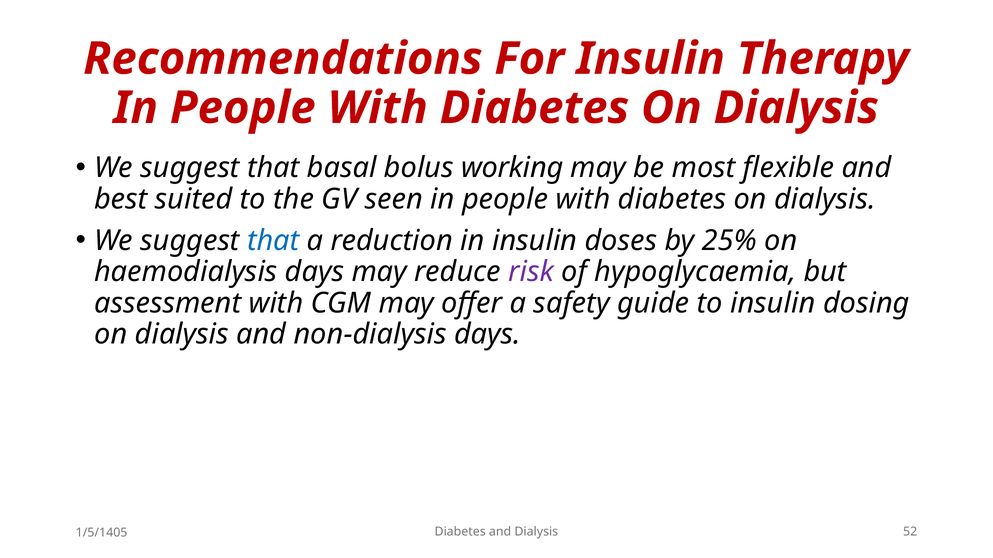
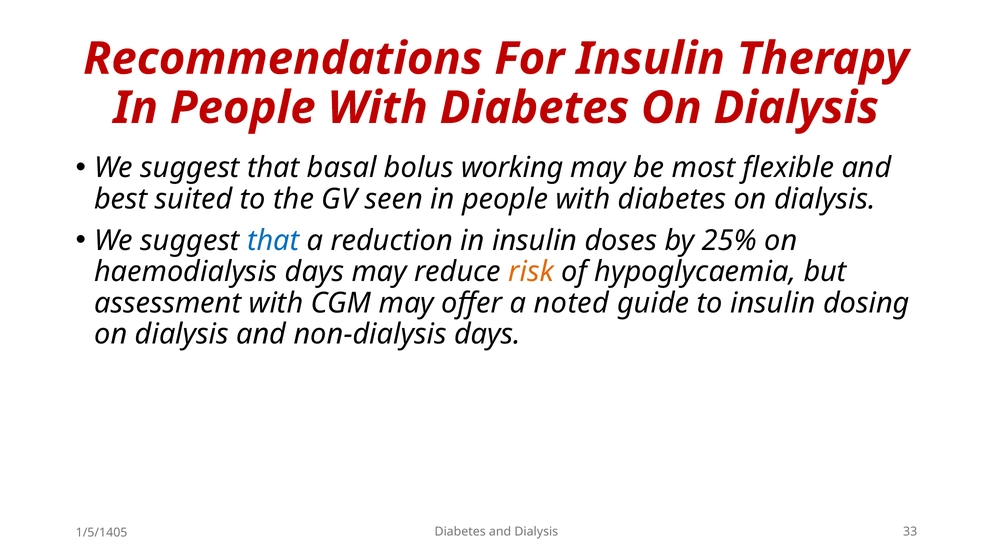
risk colour: purple -> orange
safety: safety -> noted
52: 52 -> 33
